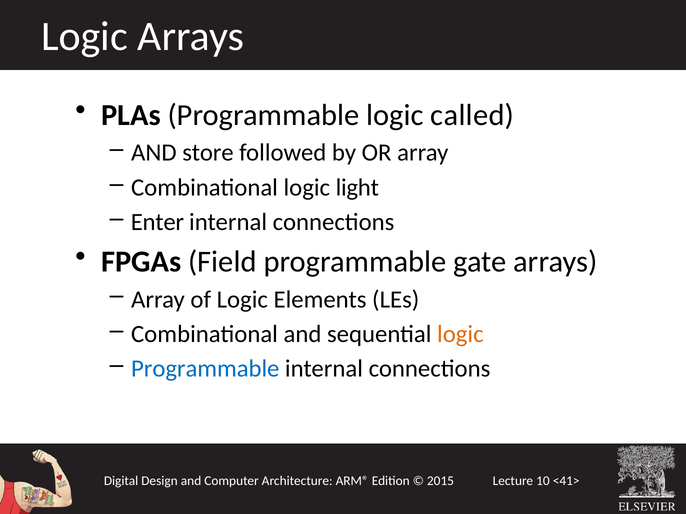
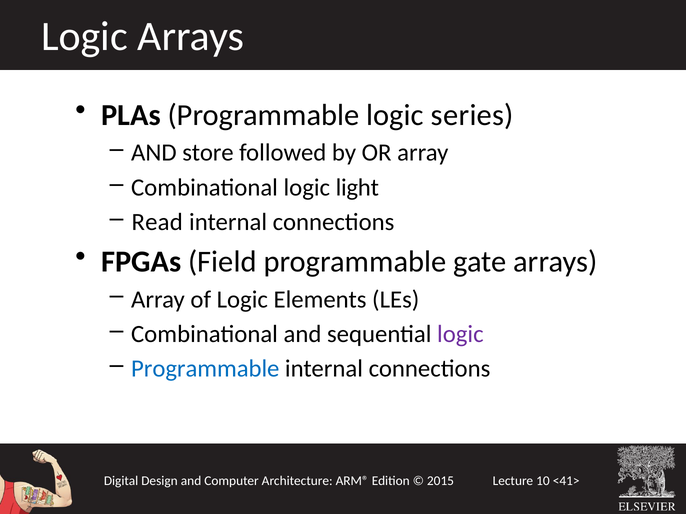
called: called -> series
Enter: Enter -> Read
logic at (460, 334) colour: orange -> purple
